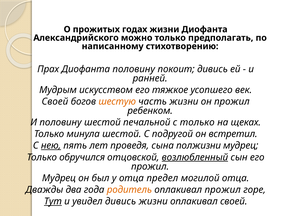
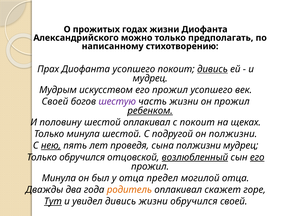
Диофанта половину: половину -> усопшего
дивись at (212, 69) underline: none -> present
ранней at (150, 78): ранней -> мудрец
искусством его тяжкое: тяжкое -> прожил
шестую colour: orange -> purple
ребенком underline: none -> present
шестой печальной: печальной -> оплакивал
с только: только -> покоит
он встретил: встретил -> полжизни
его at (257, 157) underline: none -> present
Мудрец at (59, 178): Мудрец -> Минула
оплакивал прожил: прожил -> скажет
жизни оплакивал: оплакивал -> обручился
